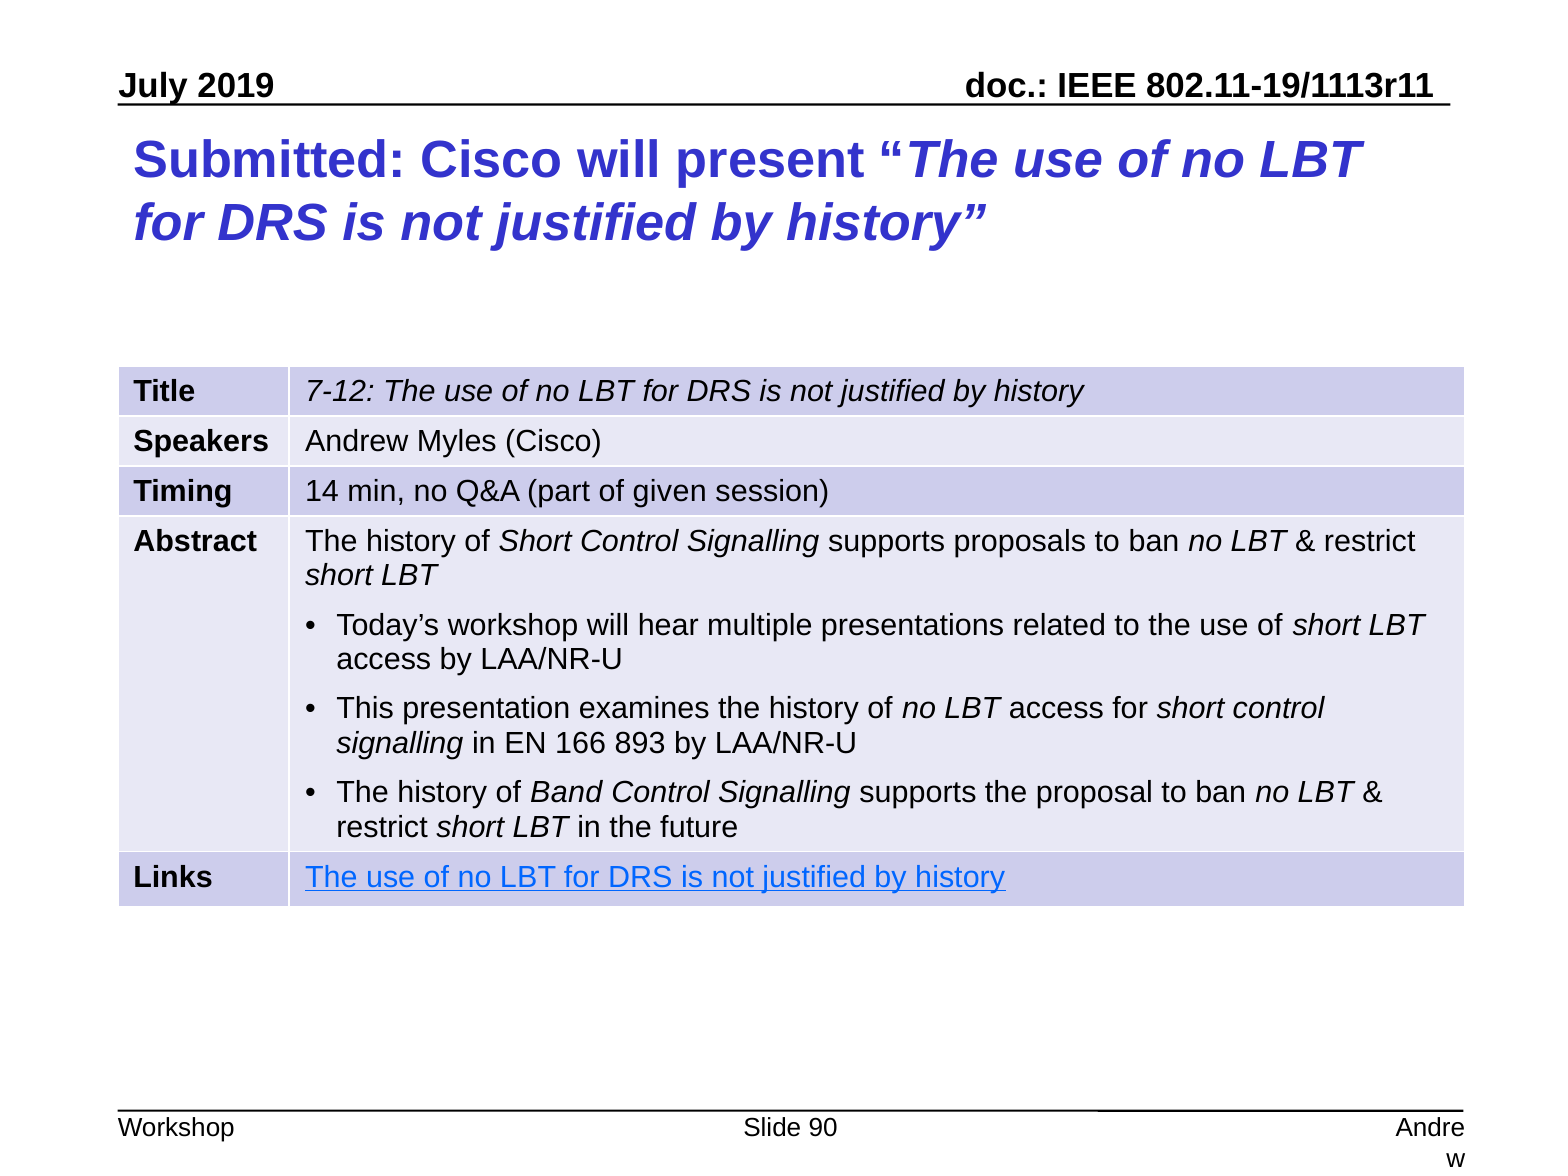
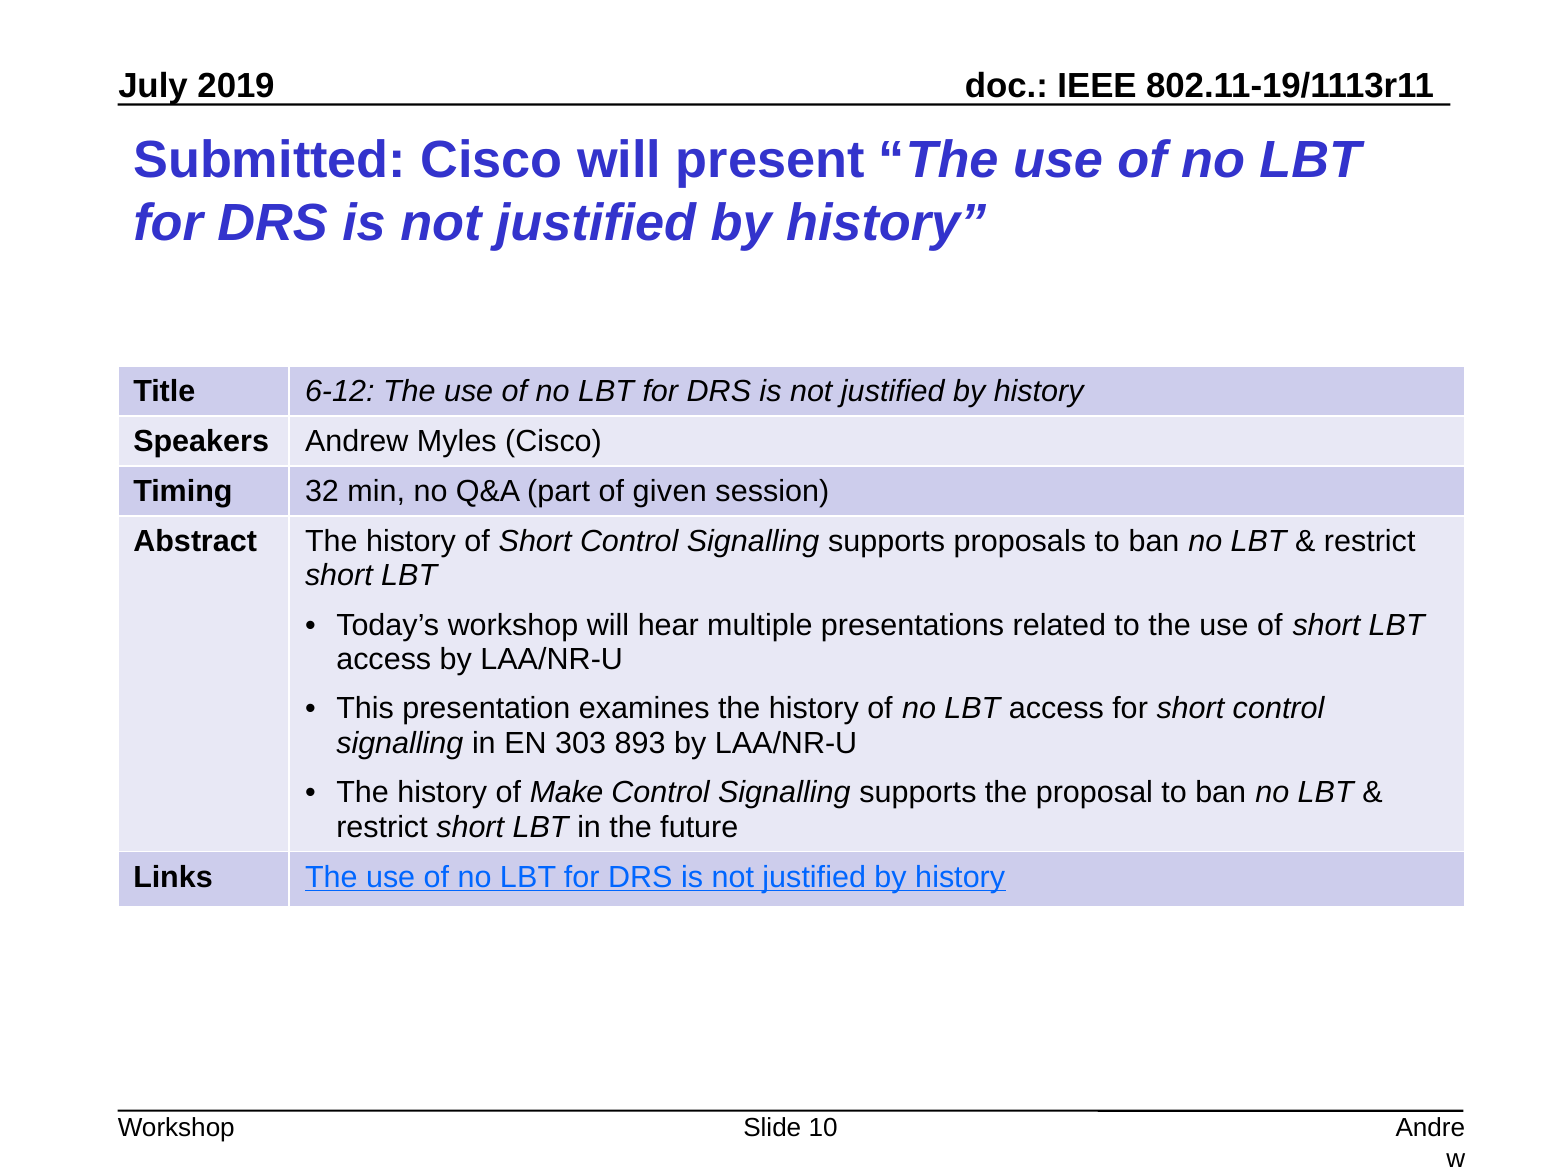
7-12: 7-12 -> 6-12
14: 14 -> 32
166: 166 -> 303
Band: Band -> Make
90: 90 -> 10
